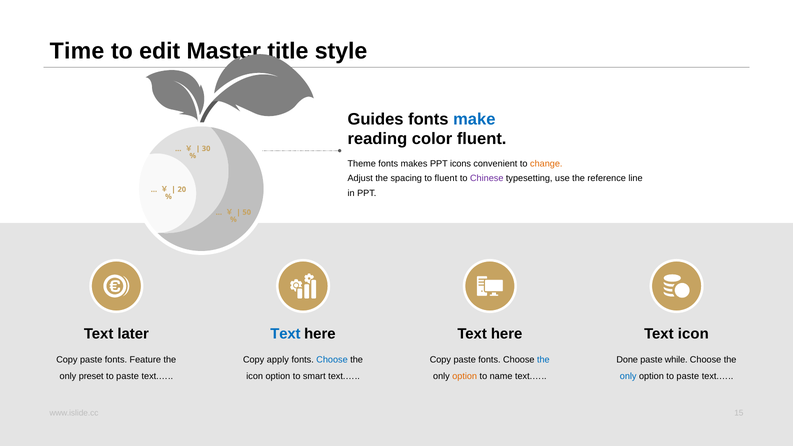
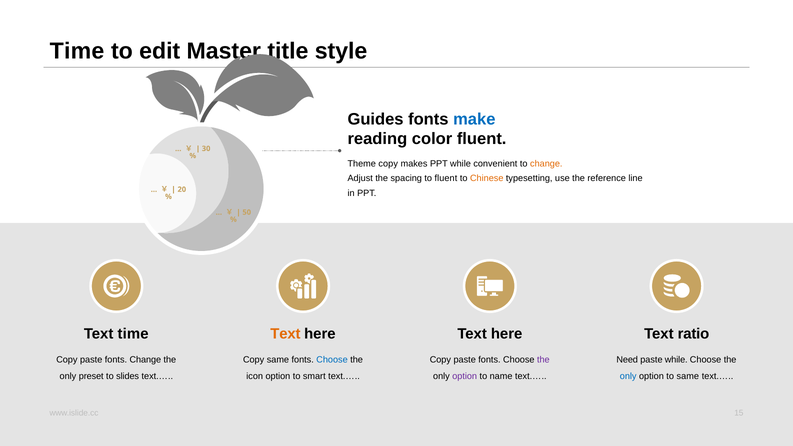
Theme fonts: fonts -> copy
PPT icons: icons -> while
Chinese colour: purple -> orange
Text later: later -> time
Text at (285, 334) colour: blue -> orange
Text icon: icon -> ratio
fonts Feature: Feature -> Change
Copy apply: apply -> same
the at (543, 360) colour: blue -> purple
Done: Done -> Need
paste at (128, 376): paste -> slides
option at (465, 376) colour: orange -> purple
option to paste: paste -> same
